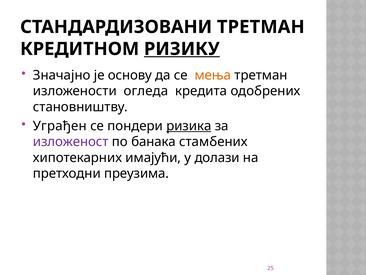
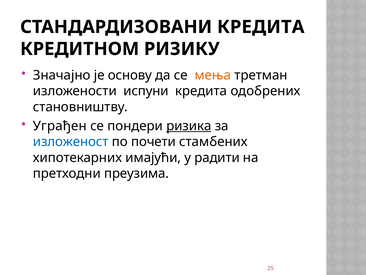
СТАНДАРДИЗОВАНИ ТРЕТМАН: ТРЕТМАН -> КРЕДИТА
РИЗИКУ underline: present -> none
огледа: огледа -> испуни
изложеност colour: purple -> blue
банака: банака -> почети
долази: долази -> радити
